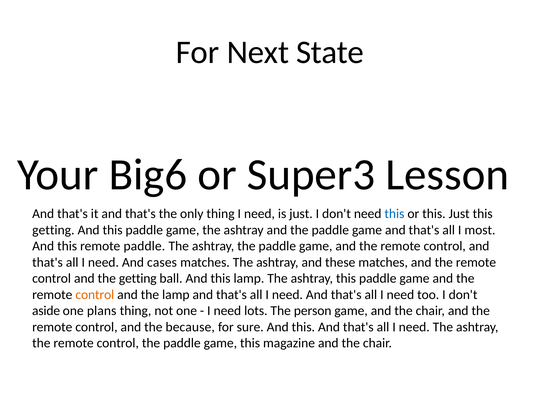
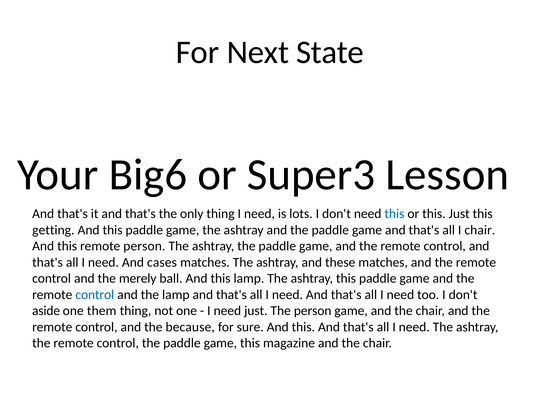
is just: just -> lots
I most: most -> chair
remote paddle: paddle -> person
the getting: getting -> merely
control at (95, 295) colour: orange -> blue
plans: plans -> them
need lots: lots -> just
